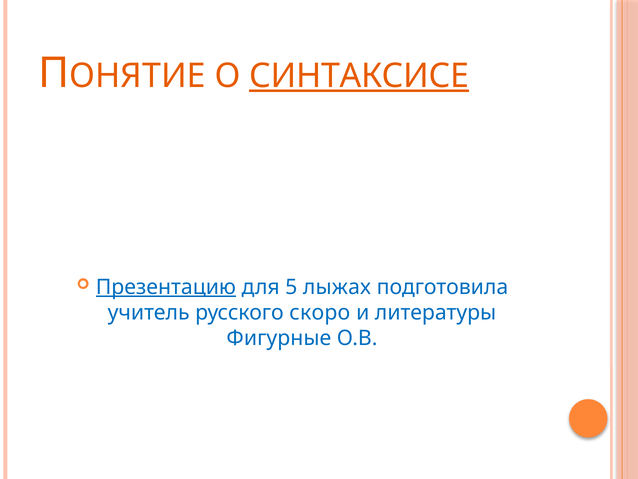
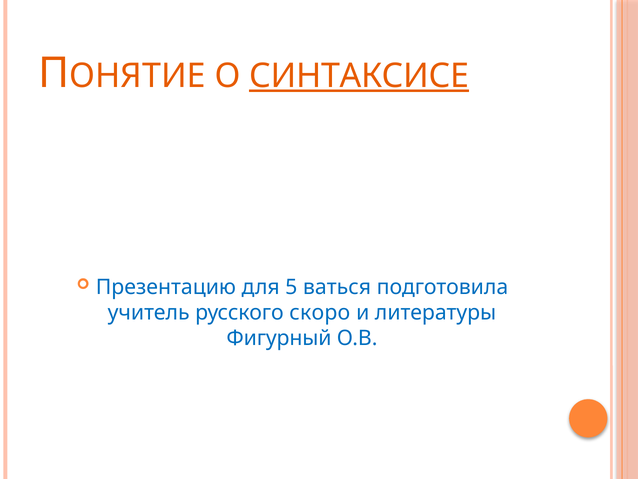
Презентацию underline: present -> none
лыжах: лыжах -> ваться
Фигурные: Фигурные -> Фигурный
